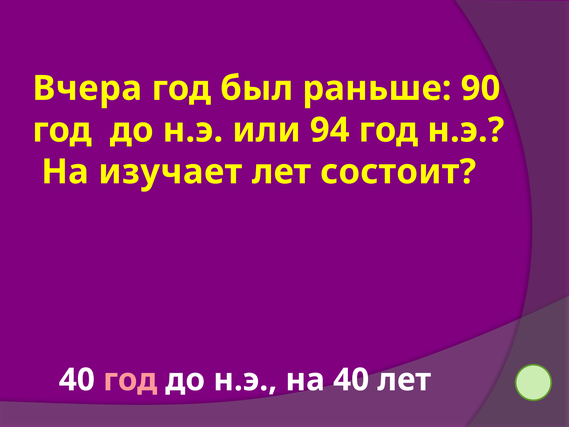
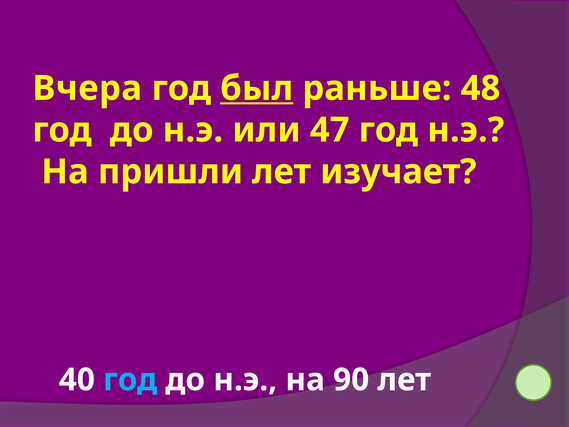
был underline: none -> present
90: 90 -> 48
94: 94 -> 47
изучает: изучает -> пришли
состоит: состоит -> изучает
год at (130, 380) colour: pink -> light blue
на 40: 40 -> 90
